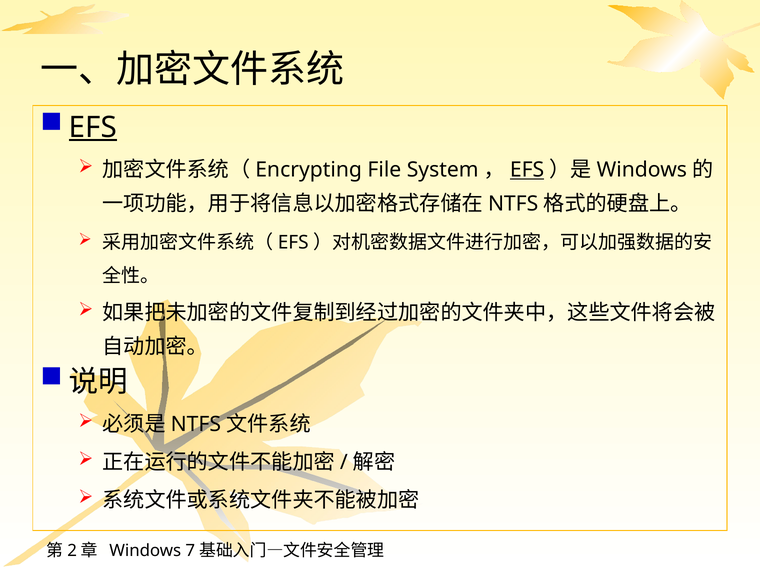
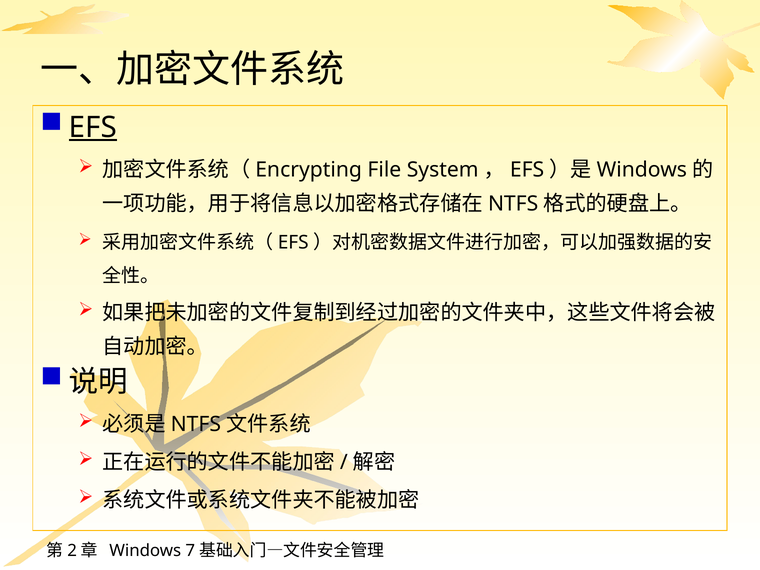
EFS at (527, 170) underline: present -> none
